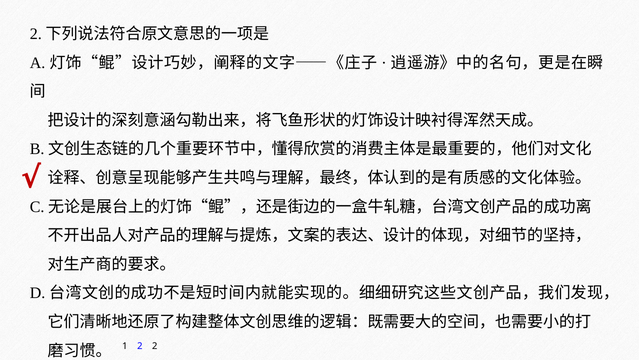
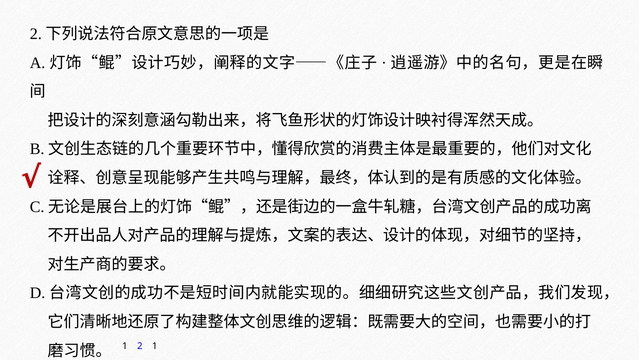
2 2: 2 -> 1
